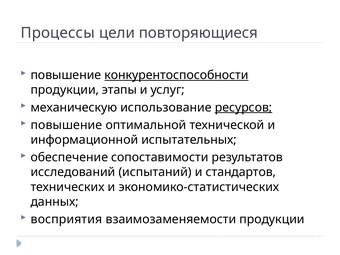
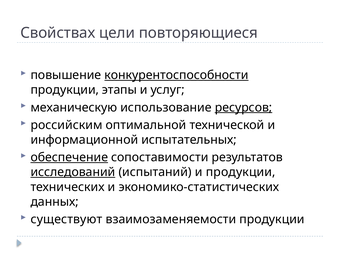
Процессы: Процессы -> Свойствах
повышение at (66, 125): повышение -> российским
обеспечение underline: none -> present
исследований underline: none -> present
и стандартов: стандартов -> продукции
восприятия: восприятия -> существуют
